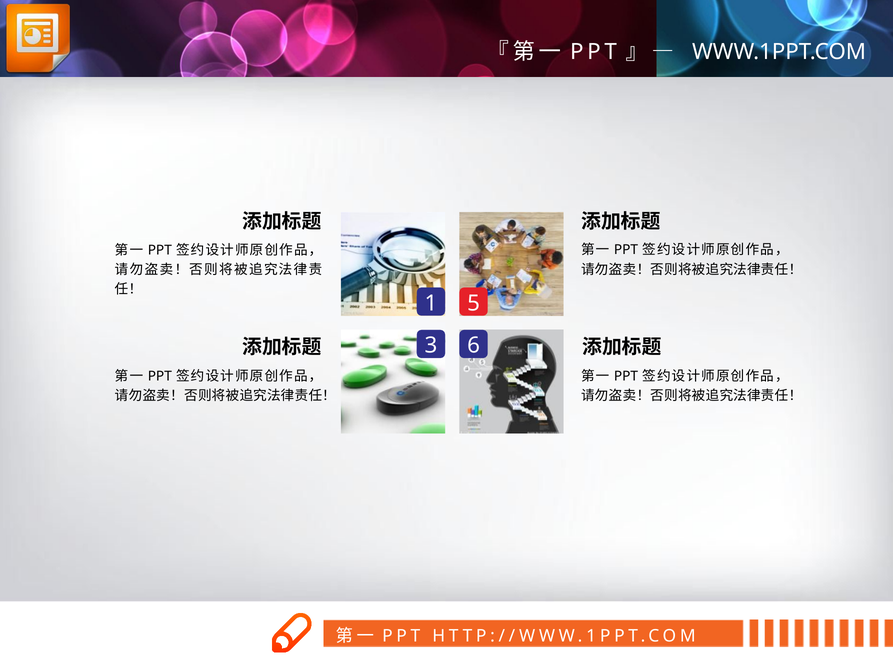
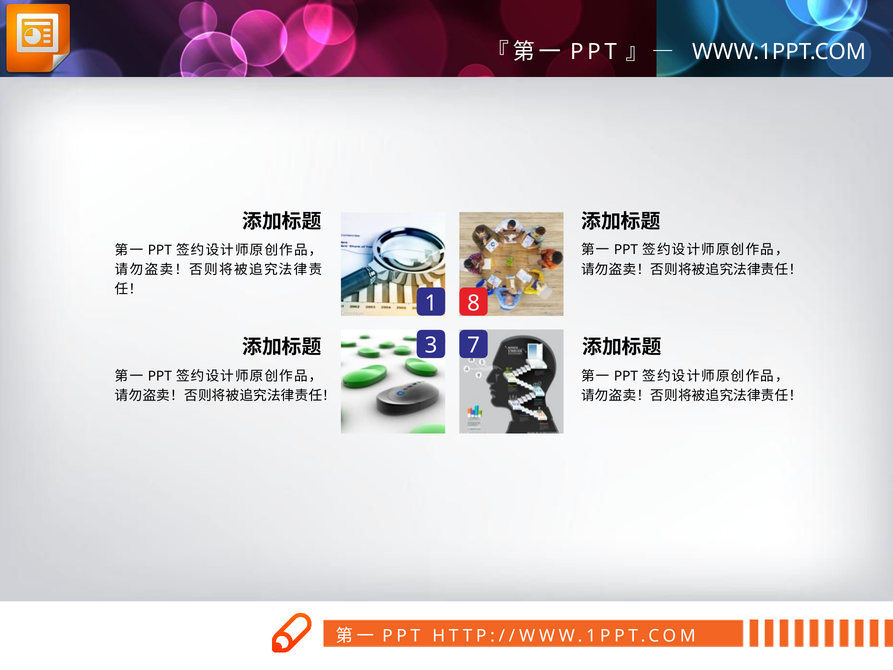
5: 5 -> 8
6: 6 -> 7
